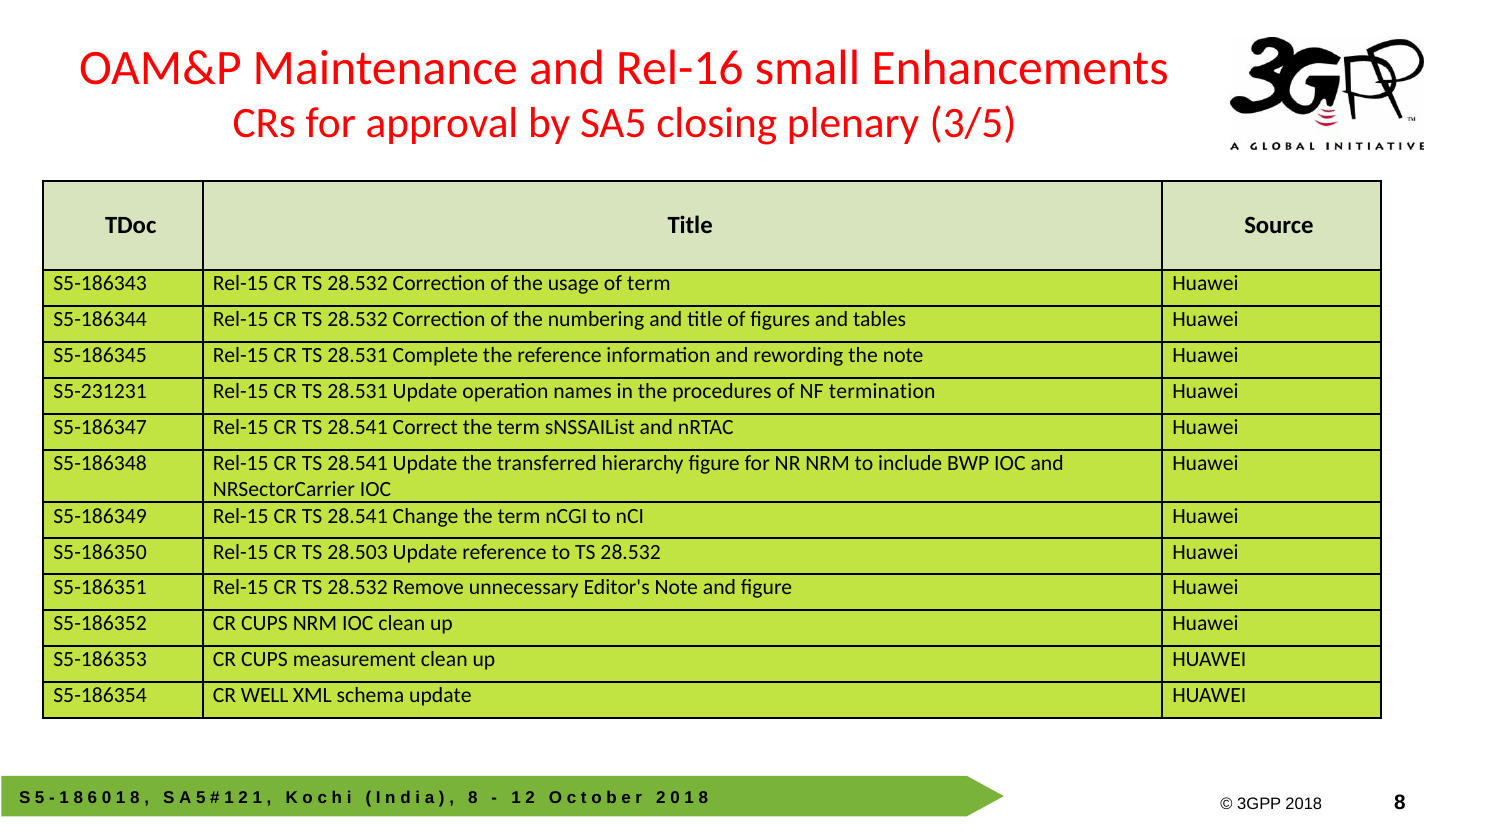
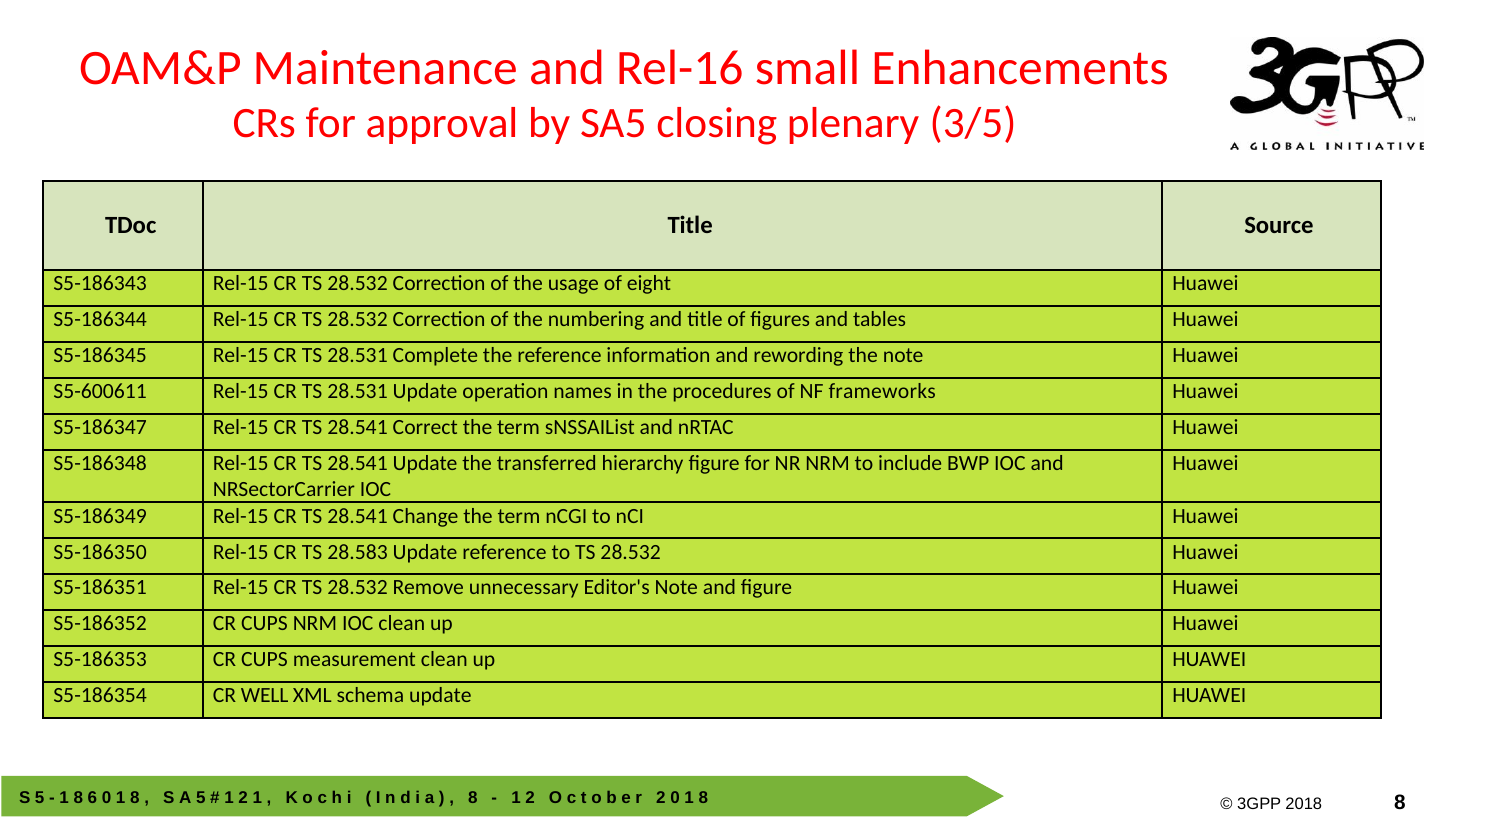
of term: term -> eight
S5-231231: S5-231231 -> S5-600611
termination: termination -> frameworks
28.503: 28.503 -> 28.583
